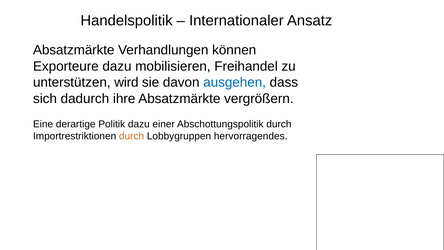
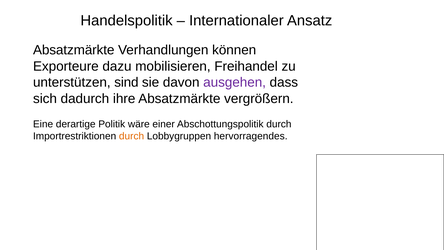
wird: wird -> sind
ausgehen colour: blue -> purple
Politik dazu: dazu -> wäre
